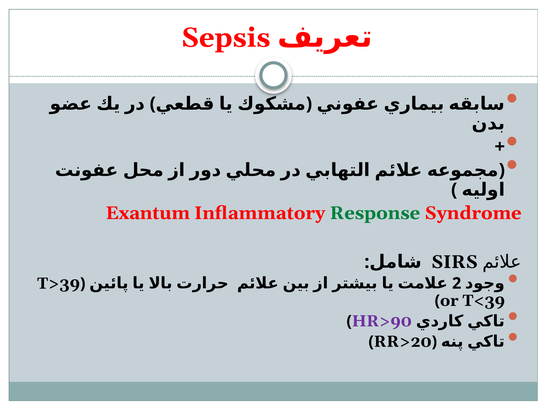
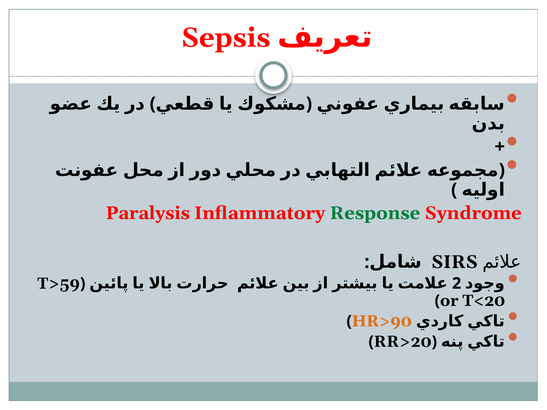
Exantum: Exantum -> Paralysis
T>39: T>39 -> T>59
T<39: T<39 -> T<20
HR>90 colour: purple -> orange
